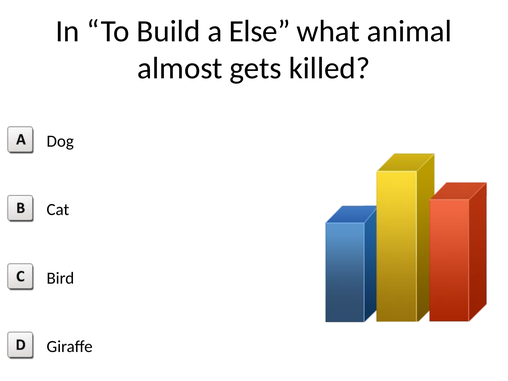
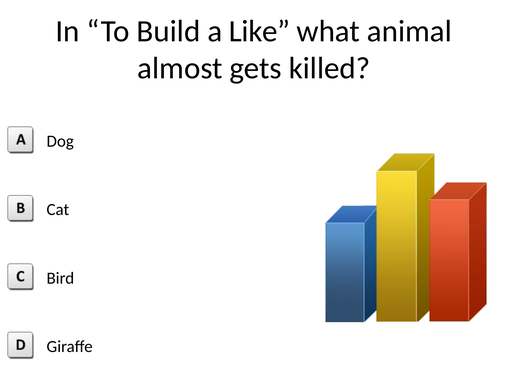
Else: Else -> Like
